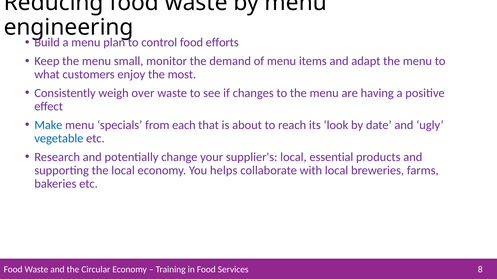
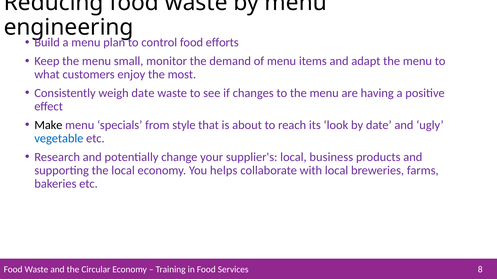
weigh over: over -> date
Make colour: blue -> black
each: each -> style
essential: essential -> business
